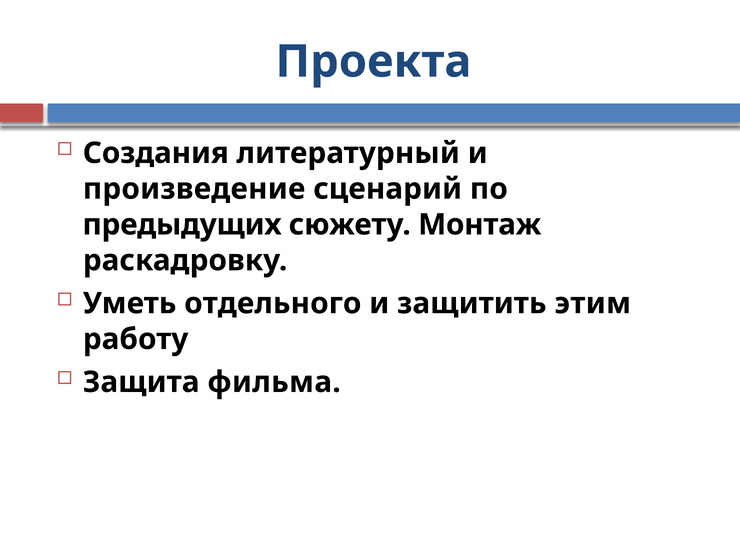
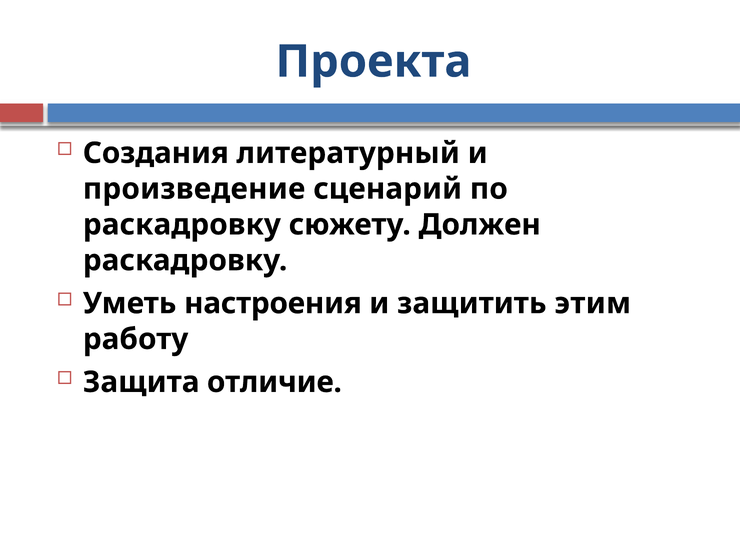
предыдущих at (182, 225): предыдущих -> раскадровку
Монтаж: Монтаж -> Должен
отдельного: отдельного -> настроения
фильма: фильма -> отличие
